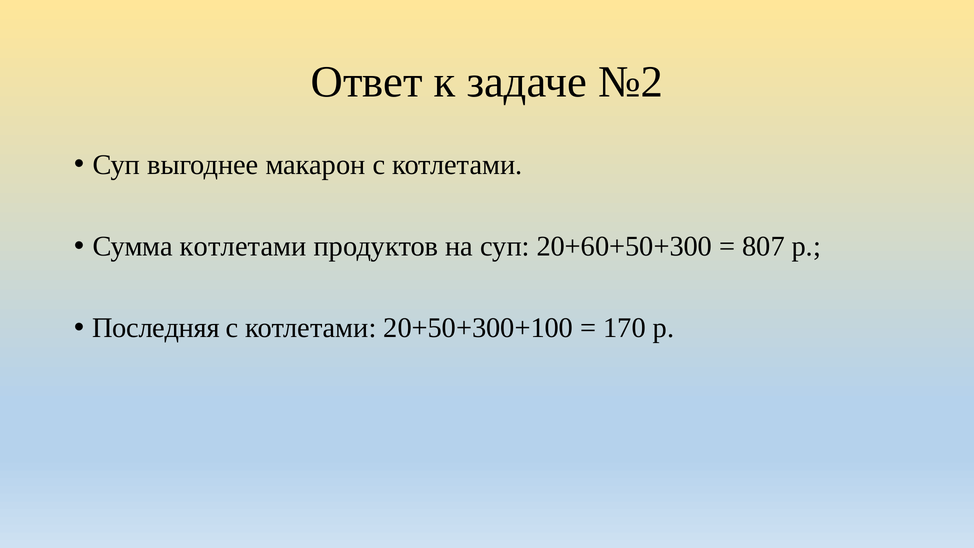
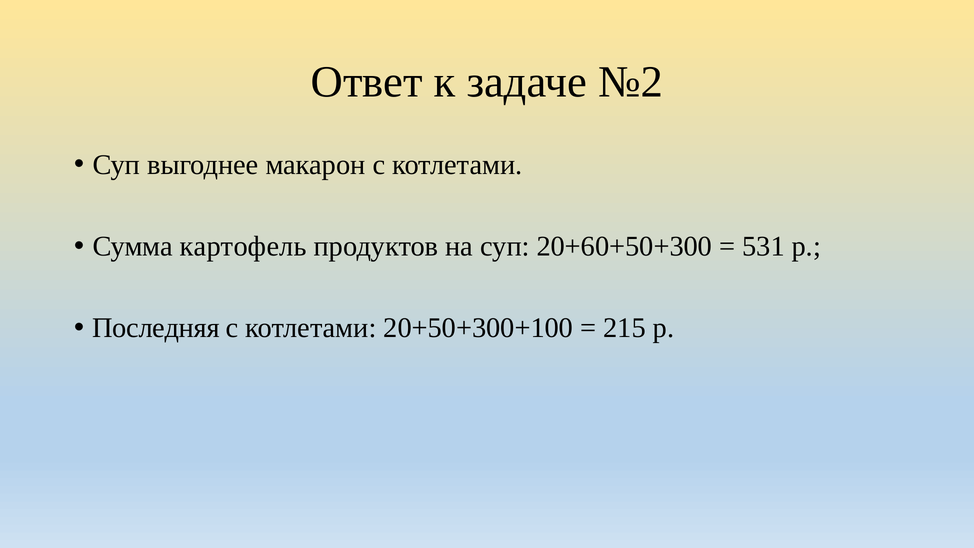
Сумма котлетами: котлетами -> картофель
807: 807 -> 531
170: 170 -> 215
